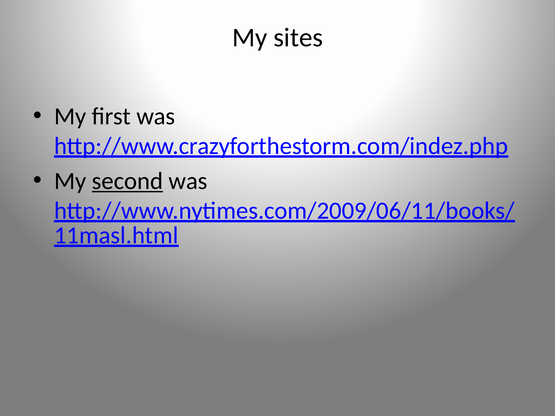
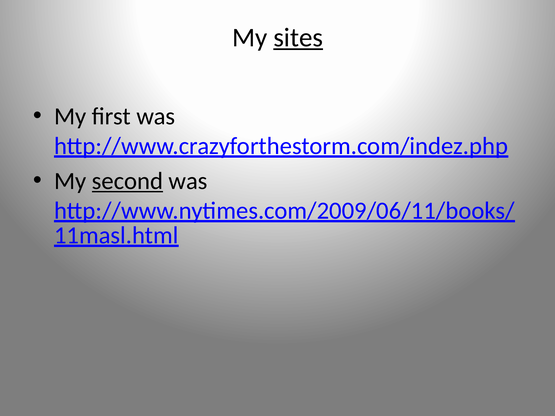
sites underline: none -> present
